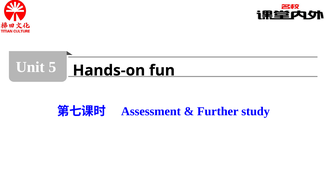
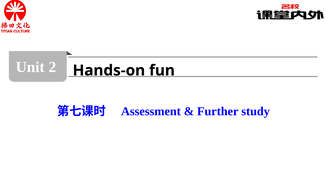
5: 5 -> 2
